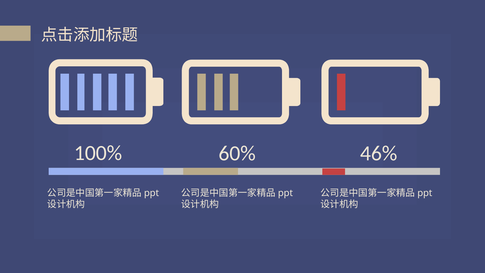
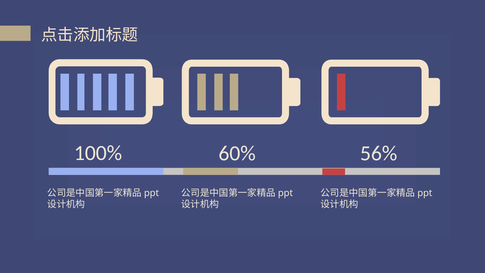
46%: 46% -> 56%
